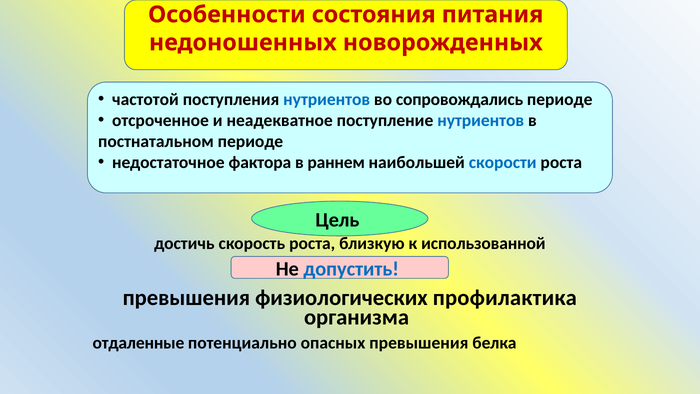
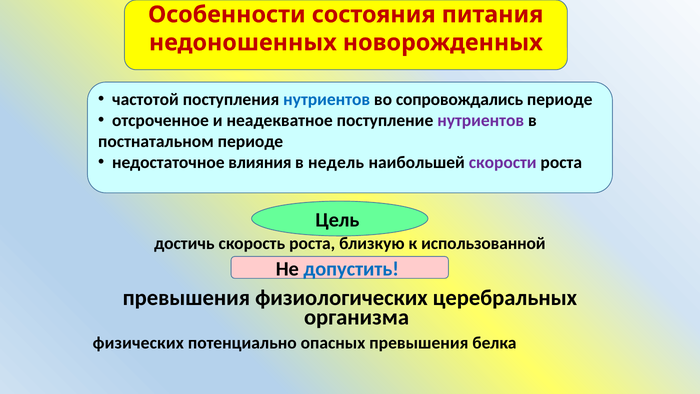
нутриентов at (481, 120) colour: blue -> purple
фактора: фактора -> влияния
раннем: раннем -> недель
скорости colour: blue -> purple
профилактика: профилактика -> церебральных
отдаленные: отдаленные -> физических
